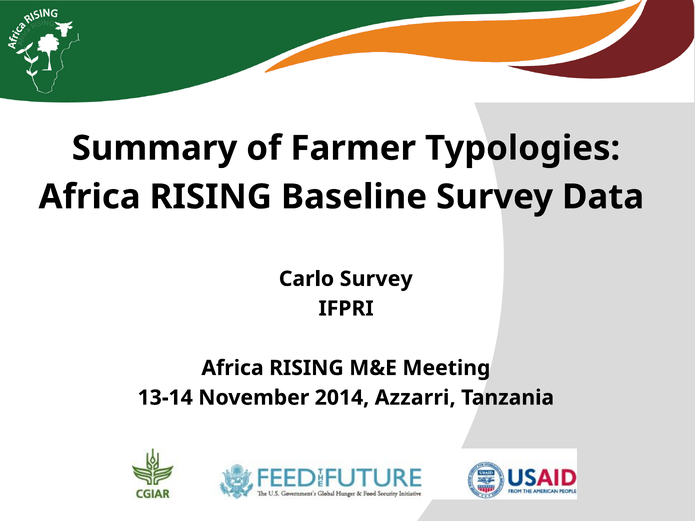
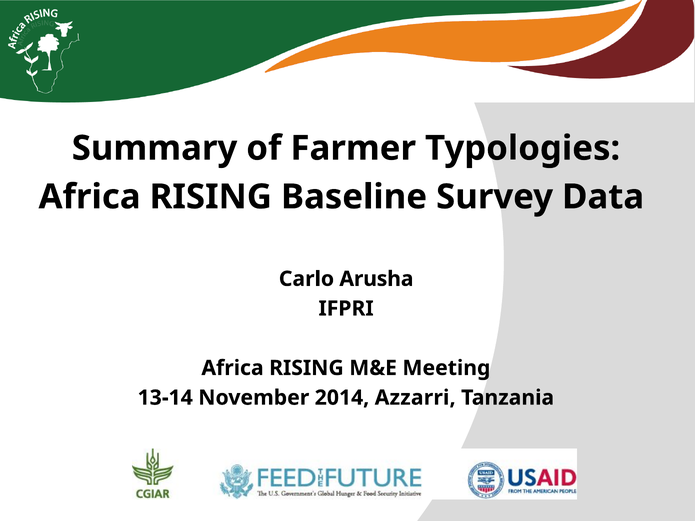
Carlo Survey: Survey -> Arusha
